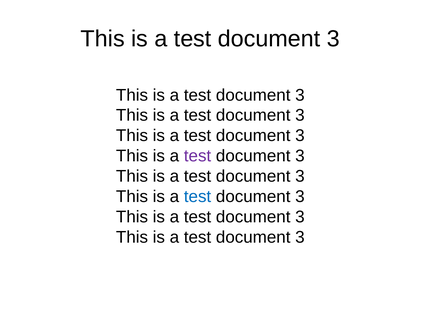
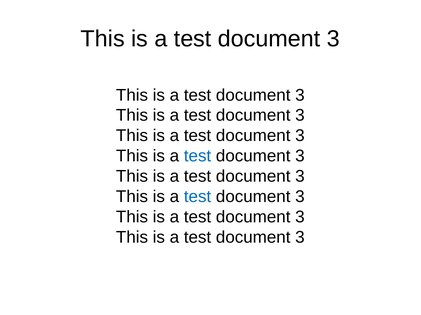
test at (198, 156) colour: purple -> blue
